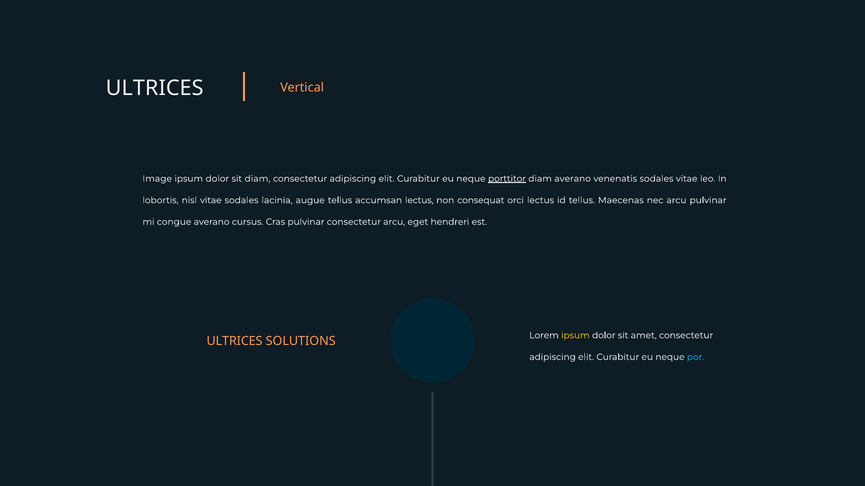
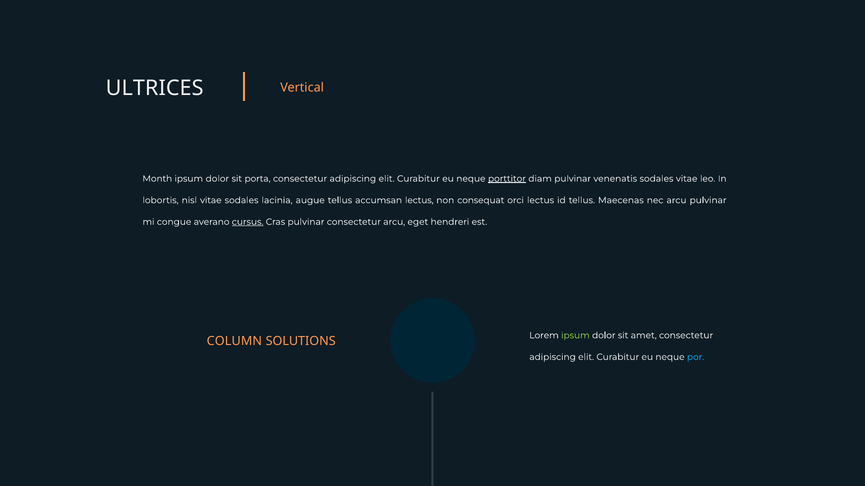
Image: Image -> Month
sit diam: diam -> porta
diam averano: averano -> pulvinar
cursus underline: none -> present
ULTRICES at (235, 342): ULTRICES -> COLUMN
ipsum at (575, 336) colour: yellow -> light green
